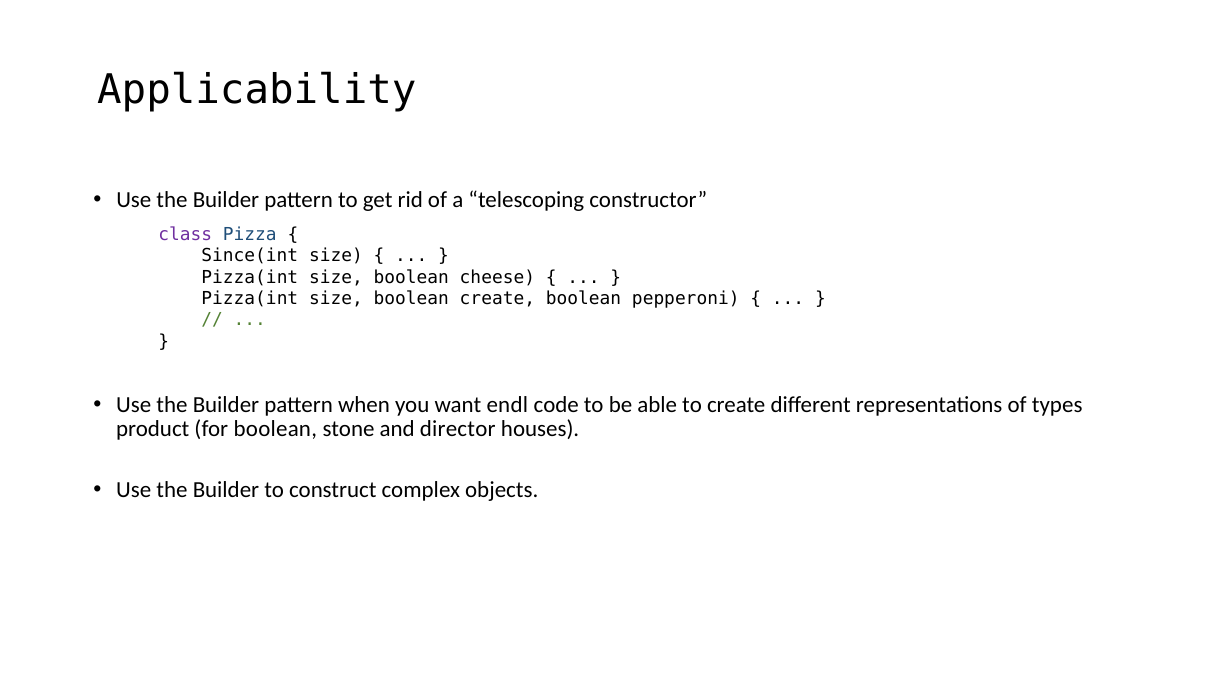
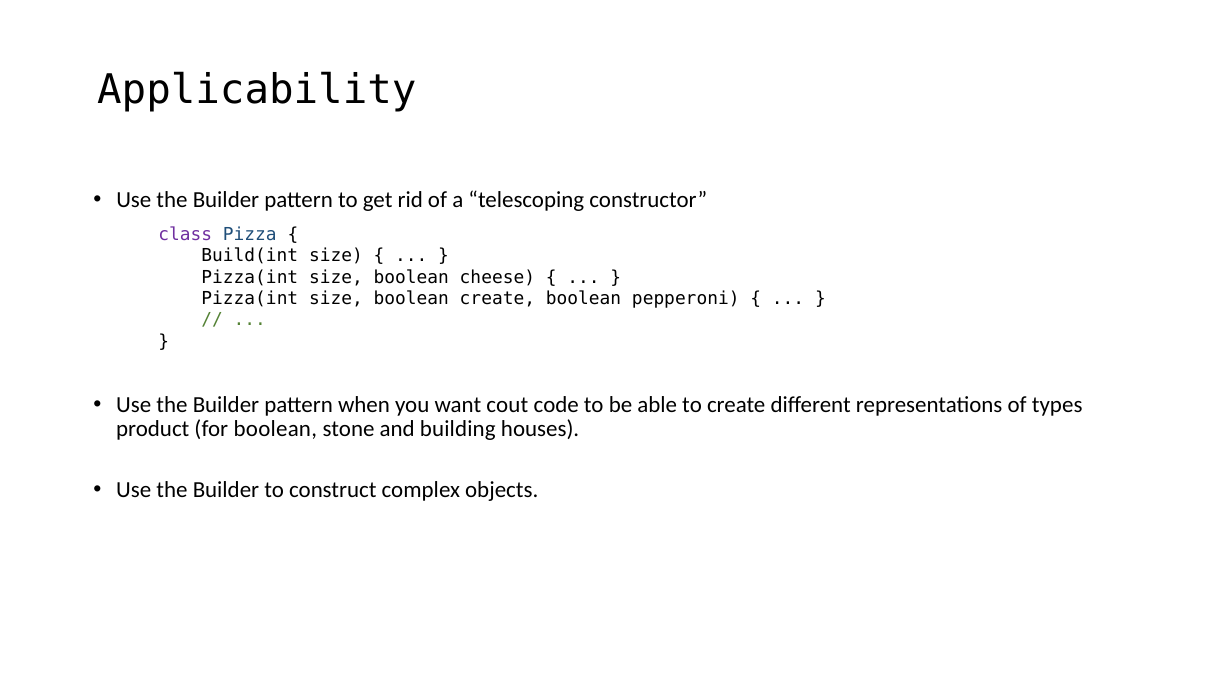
Since(int: Since(int -> Build(int
endl: endl -> cout
director: director -> building
